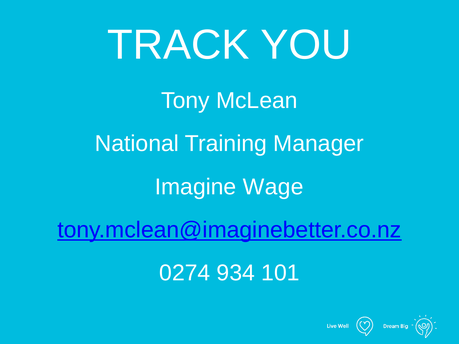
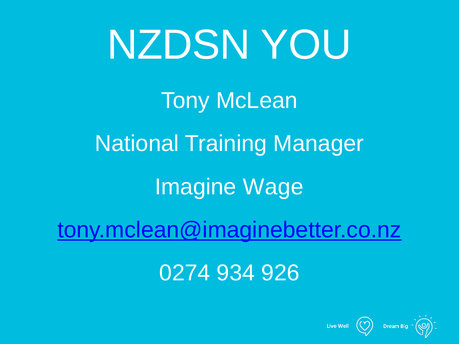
TRACK: TRACK -> NZDSN
101: 101 -> 926
